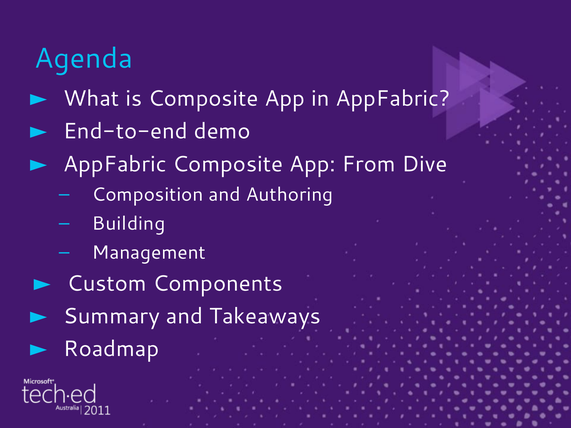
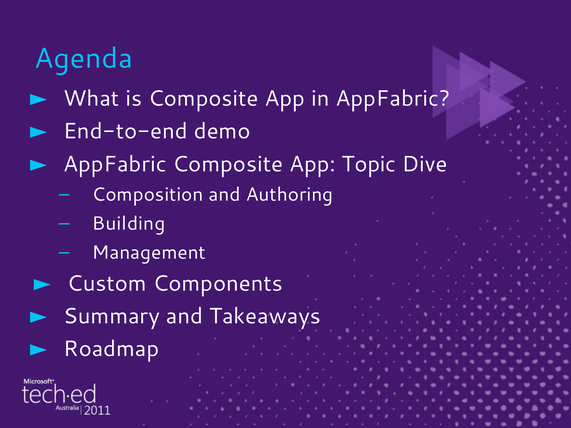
From: From -> Topic
